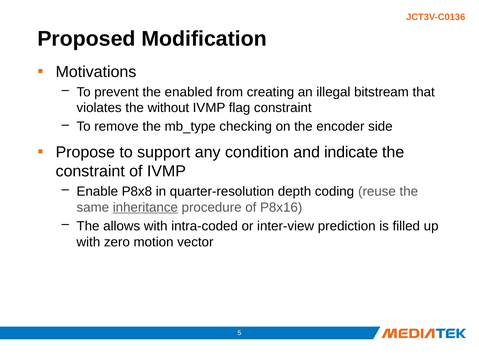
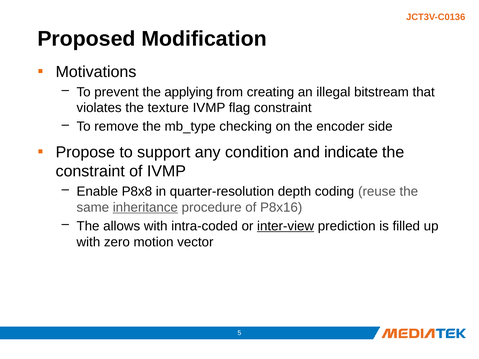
enabled: enabled -> applying
without: without -> texture
inter-view underline: none -> present
